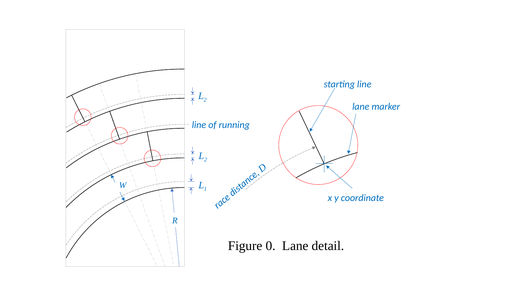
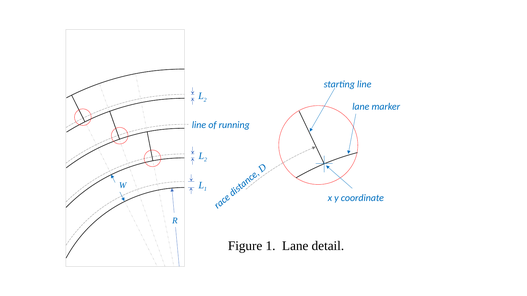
Figure 0: 0 -> 1
